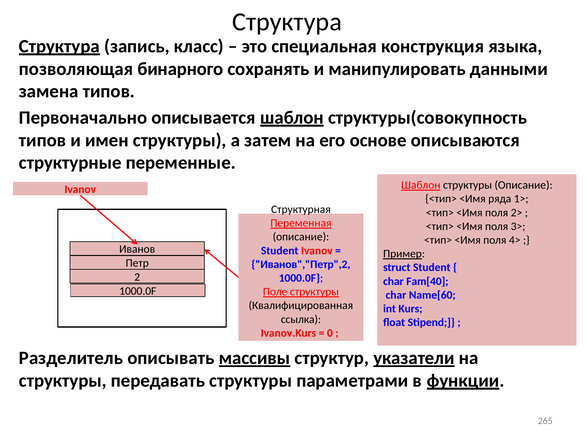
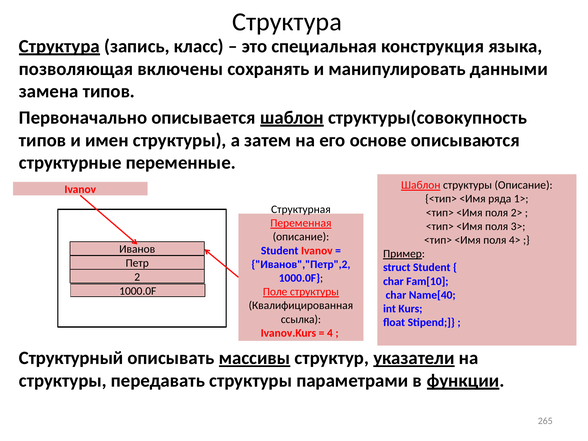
бинарного: бинарного -> включены
Fam[40: Fam[40 -> Fam[10
Name[60: Name[60 -> Name[40
0: 0 -> 4
Разделитель: Разделитель -> Структурный
